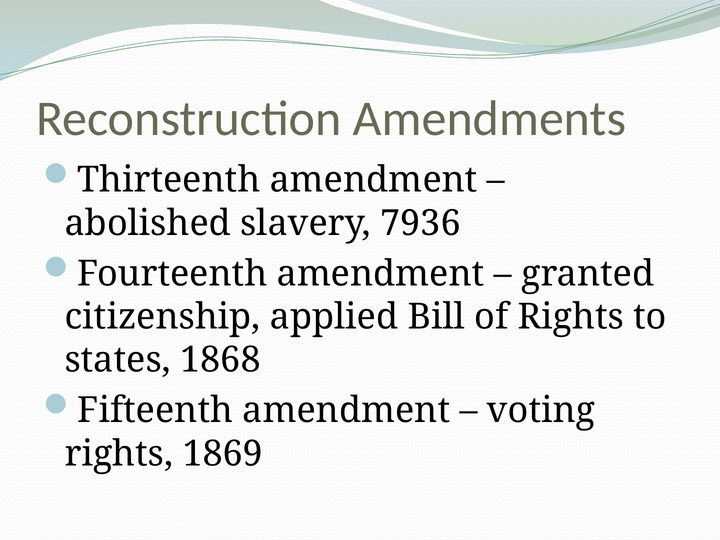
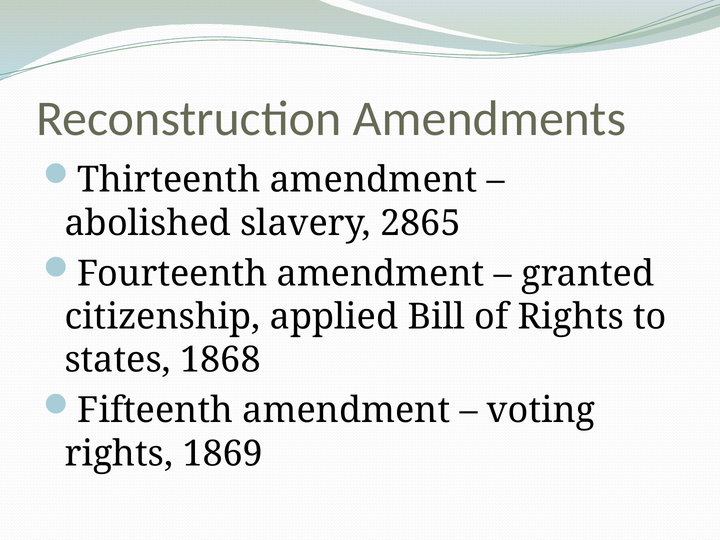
7936: 7936 -> 2865
